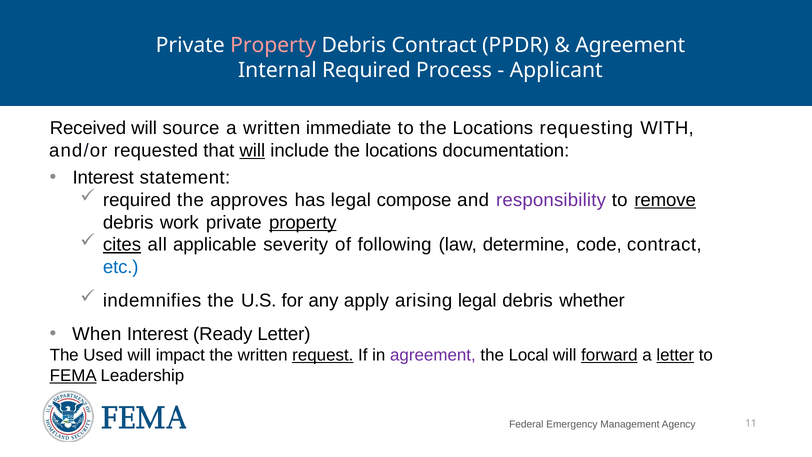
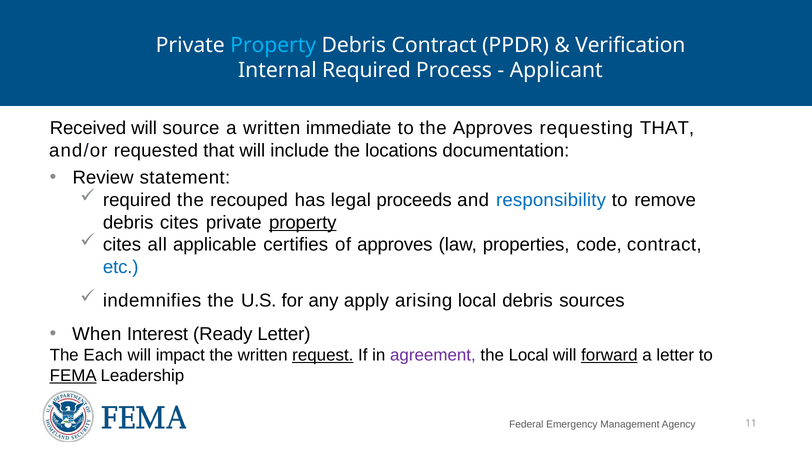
Property at (273, 45) colour: pink -> light blue
Agreement at (630, 45): Agreement -> Verification
to the Locations: Locations -> Approves
requesting WITH: WITH -> THAT
will at (252, 150) underline: present -> none
Interest at (103, 178): Interest -> Review
approves: approves -> recouped
compose: compose -> proceeds
responsibility colour: purple -> blue
remove underline: present -> none
debris work: work -> cites
cites at (122, 245) underline: present -> none
severity: severity -> certifies
of following: following -> approves
determine: determine -> properties
arising legal: legal -> local
whether: whether -> sources
Used: Used -> Each
letter at (675, 355) underline: present -> none
